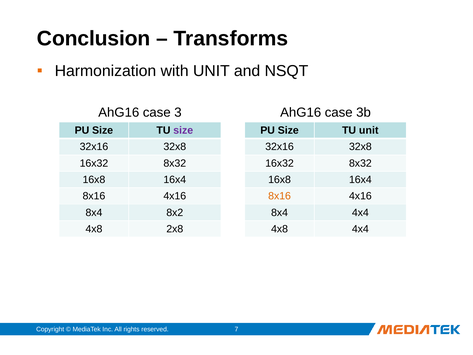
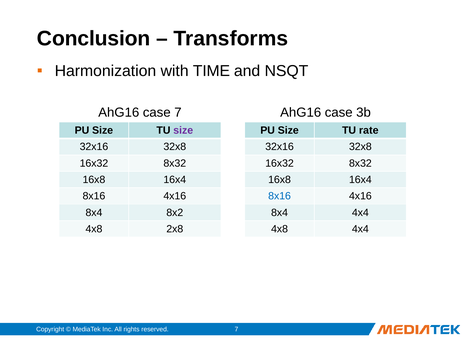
with UNIT: UNIT -> TIME
case 3: 3 -> 7
TU unit: unit -> rate
8x16 at (280, 196) colour: orange -> blue
